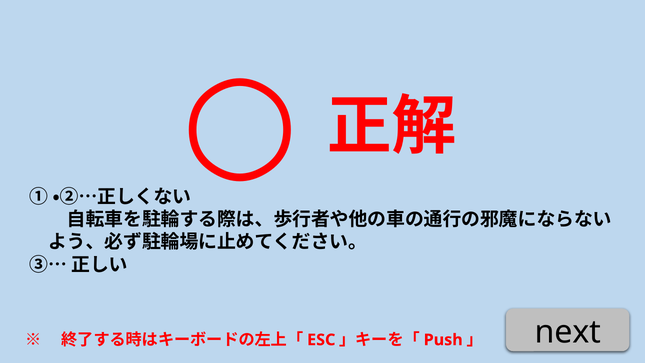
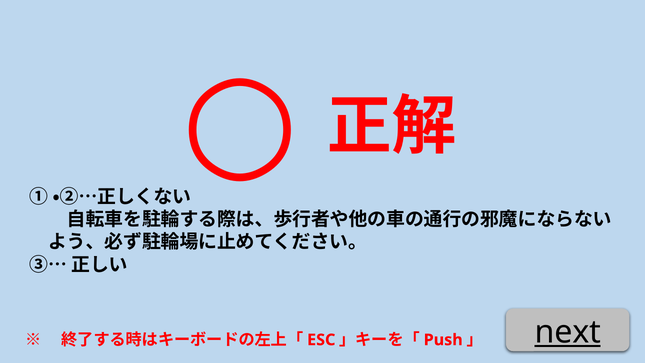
next underline: none -> present
